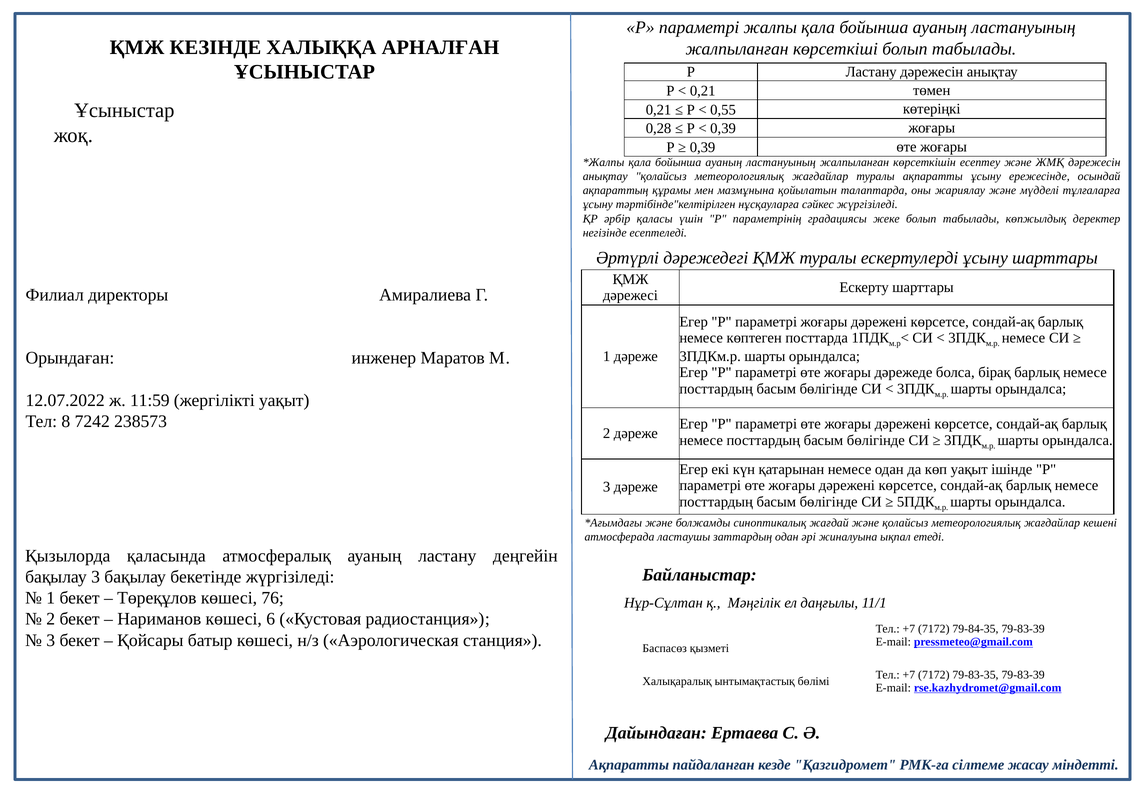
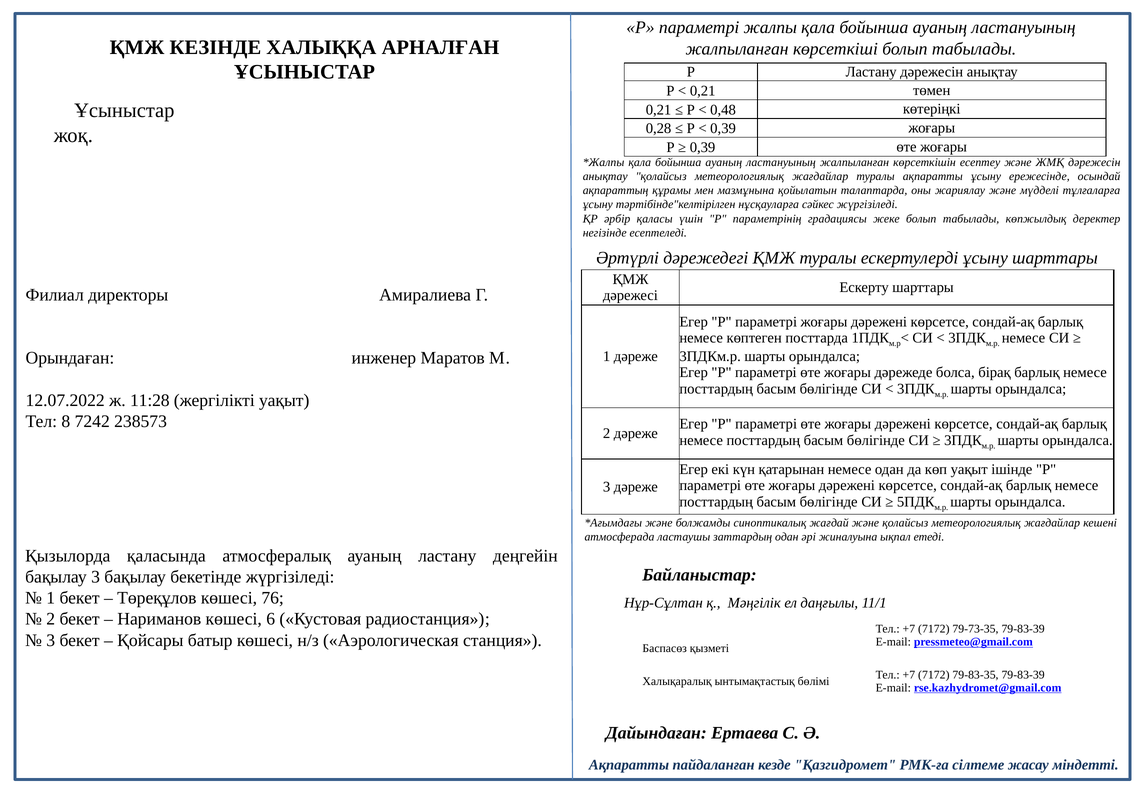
0,55: 0,55 -> 0,48
11:59: 11:59 -> 11:28
79-84-35: 79-84-35 -> 79-73-35
